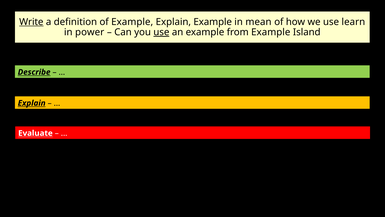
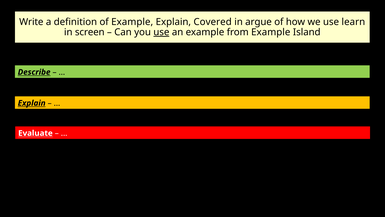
Write underline: present -> none
Explain Example: Example -> Covered
mean: mean -> argue
power: power -> screen
